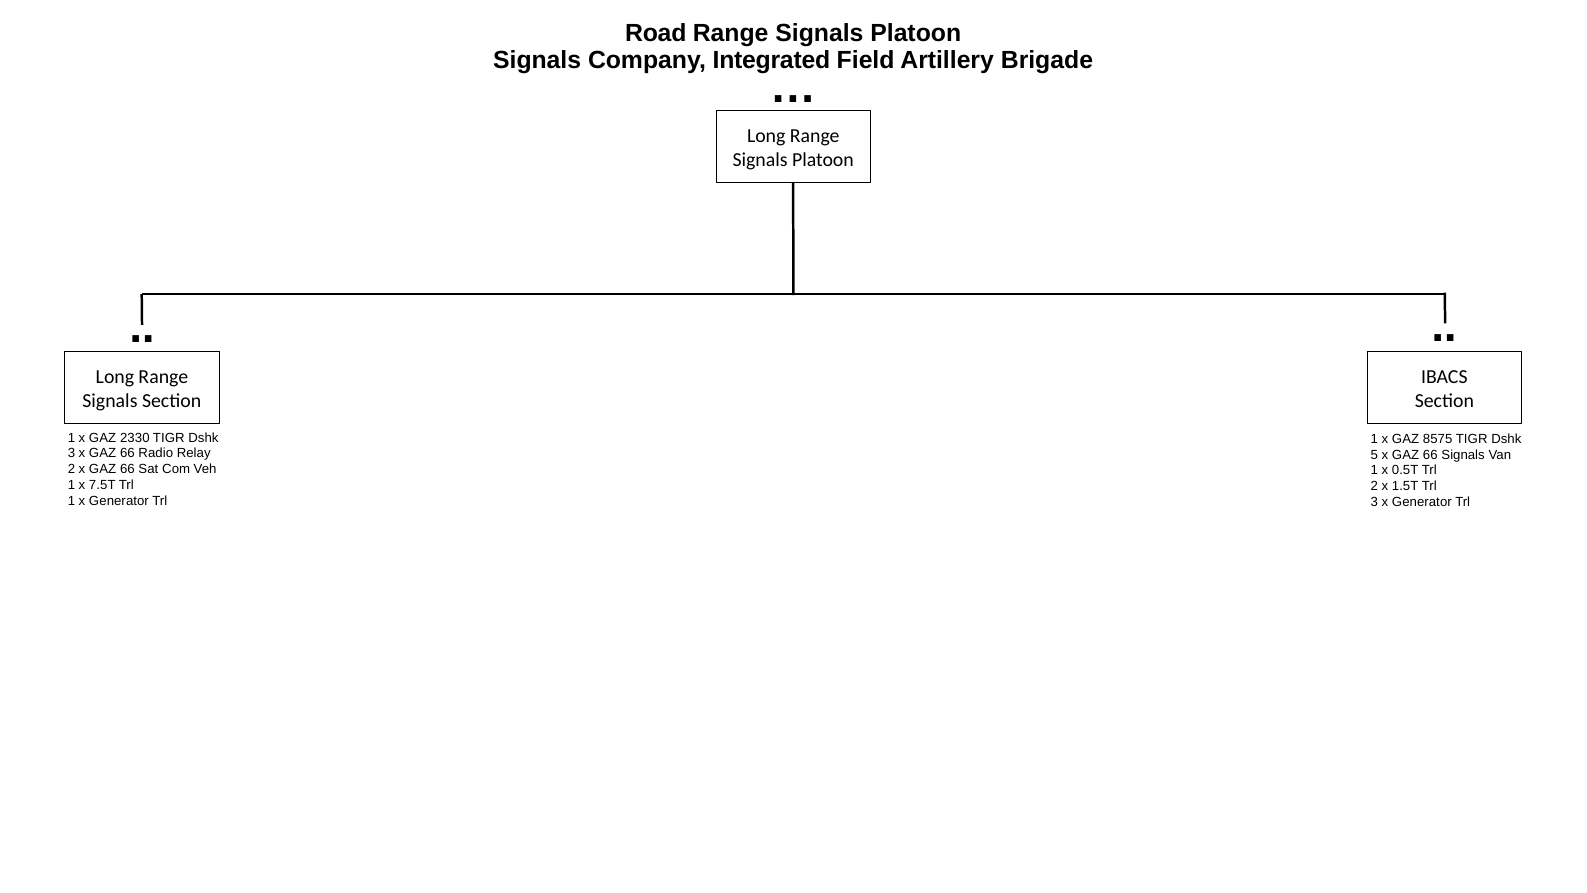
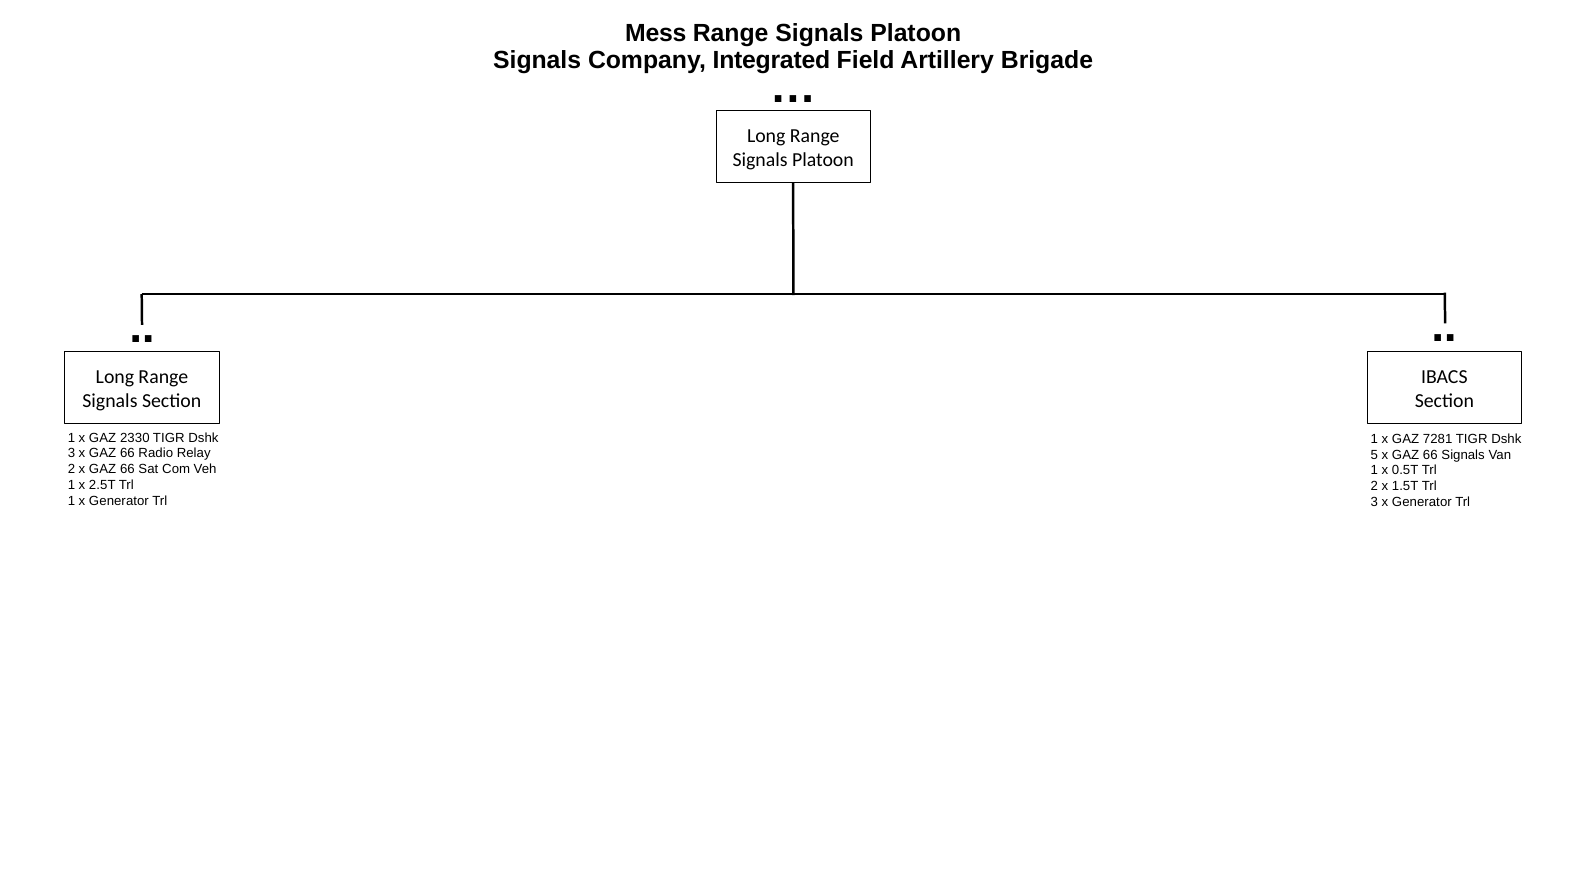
Road: Road -> Mess
8575: 8575 -> 7281
7.5T: 7.5T -> 2.5T
